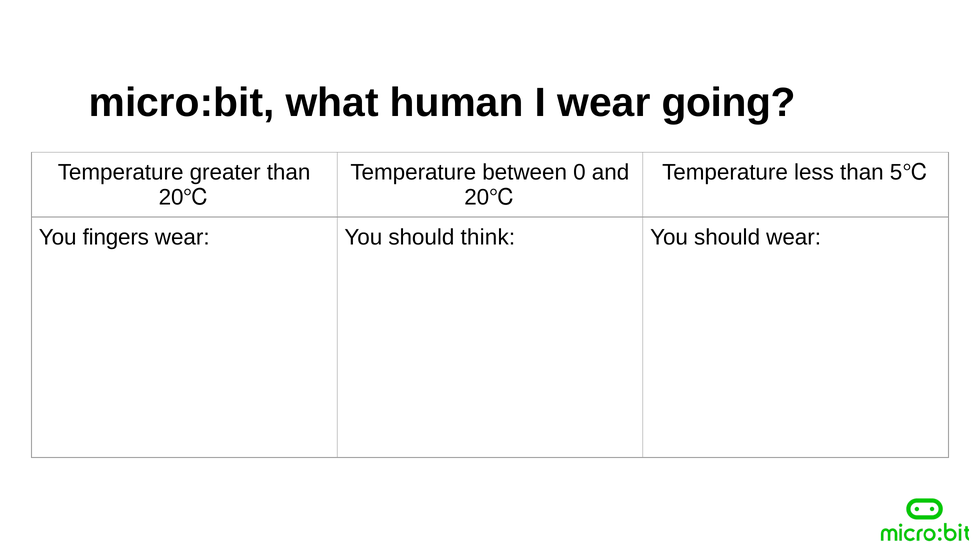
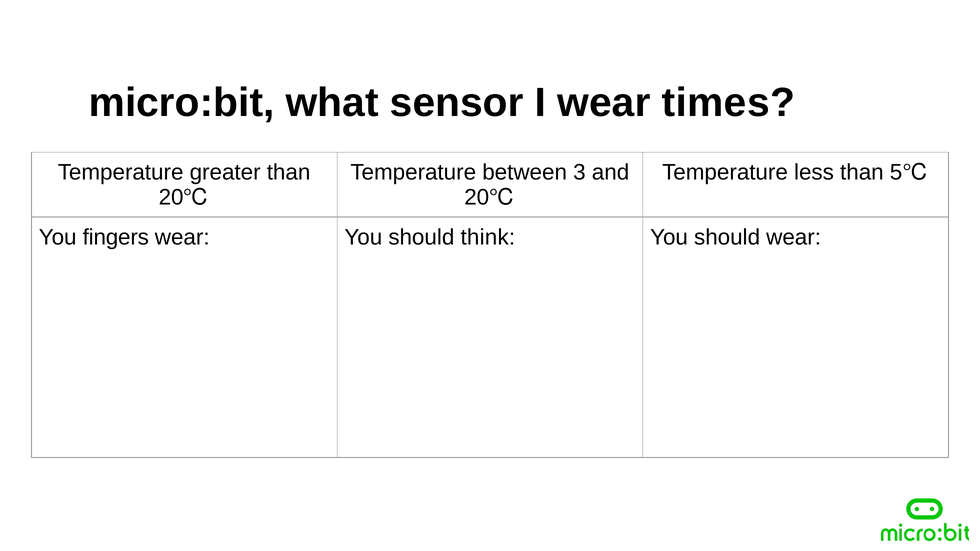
human: human -> sensor
going: going -> times
0: 0 -> 3
